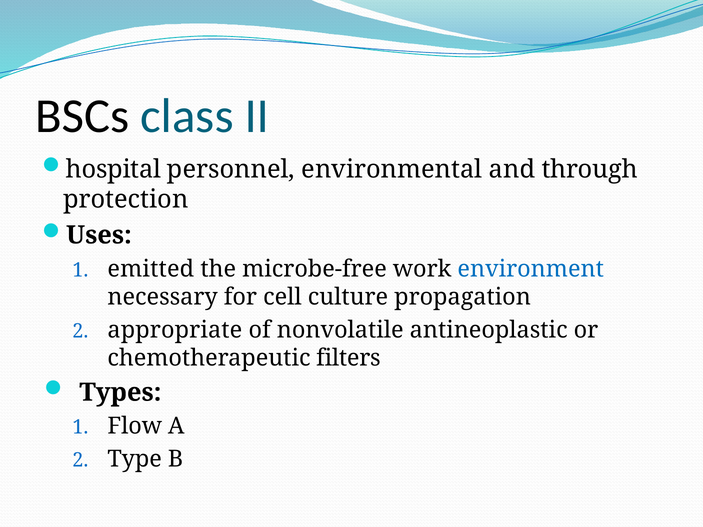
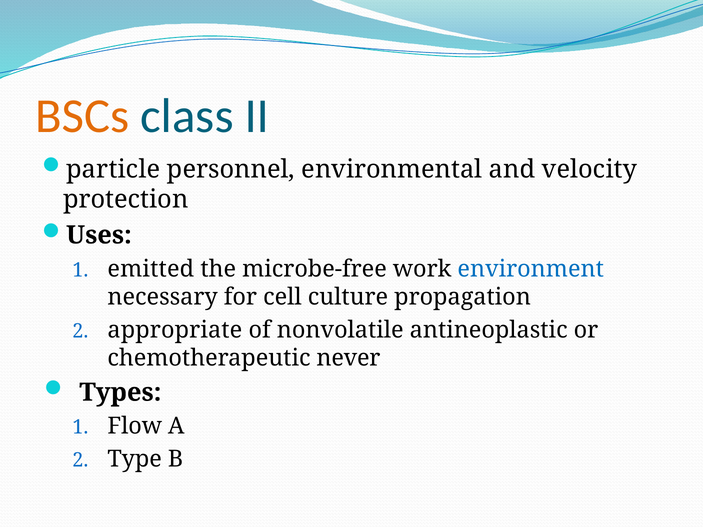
BSCs colour: black -> orange
hospital: hospital -> particle
through: through -> velocity
filters: filters -> never
